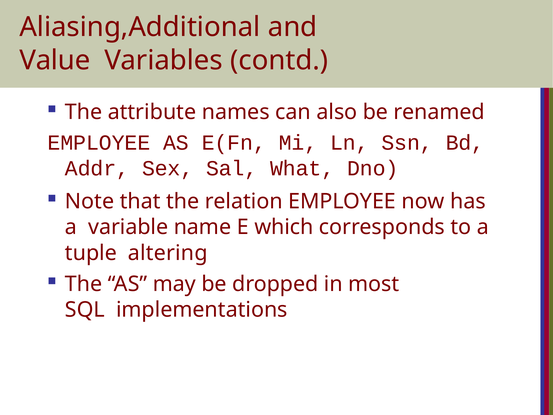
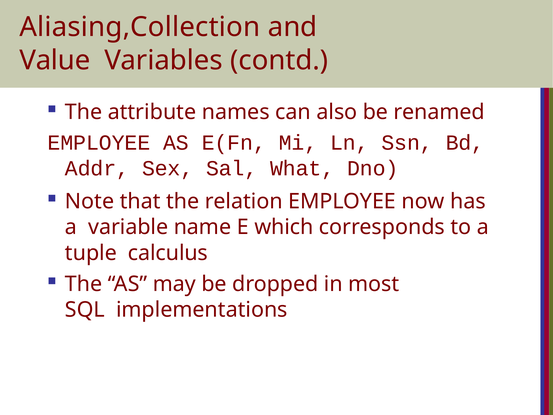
Aliasing,Additional: Aliasing,Additional -> Aliasing,Collection
altering: altering -> calculus
